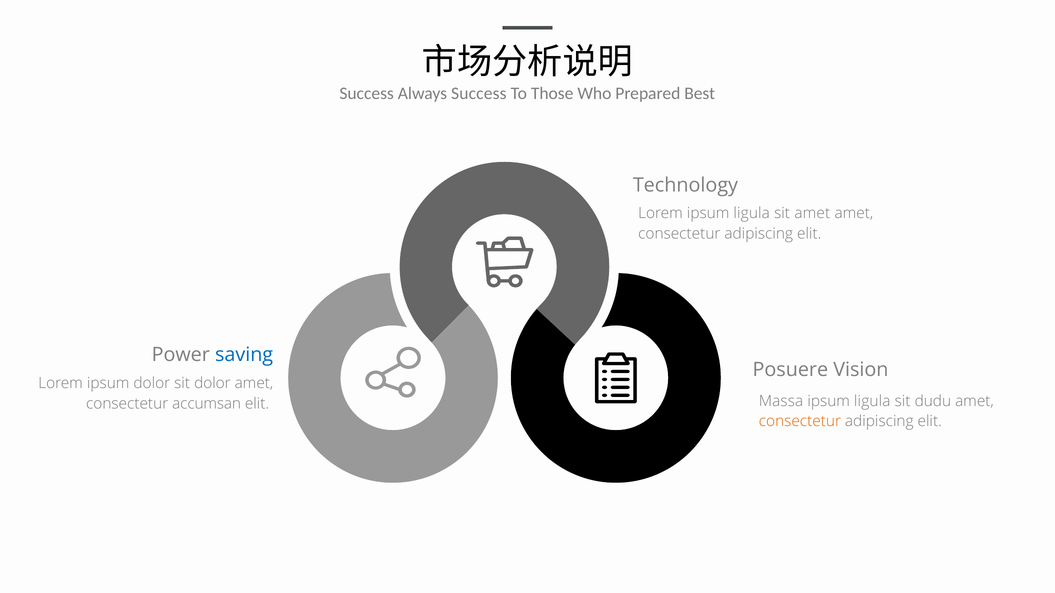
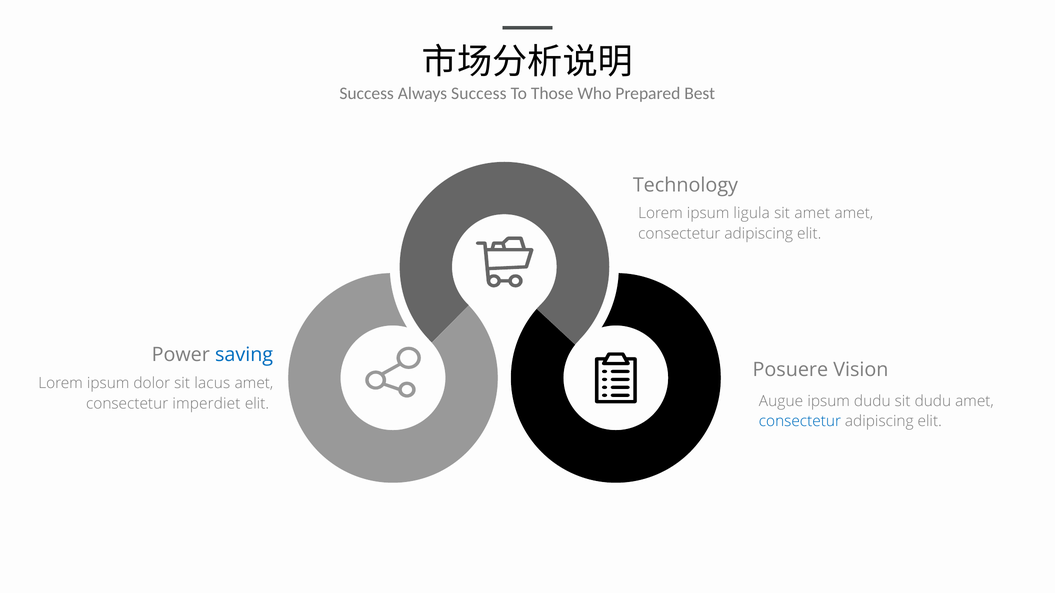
sit dolor: dolor -> lacus
Massa: Massa -> Augue
ligula at (872, 401): ligula -> dudu
accumsan: accumsan -> imperdiet
consectetur at (800, 422) colour: orange -> blue
